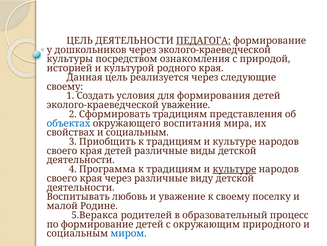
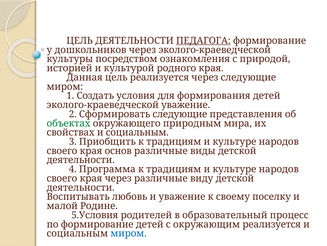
своему at (65, 86): своему -> миром
Сформировать традициям: традициям -> следующие
объектах colour: blue -> green
воспитания: воспитания -> природным
края детей: детей -> основ
культуре at (234, 169) underline: present -> none
5.Веракса: 5.Веракса -> 5.Условия
окружающим природного: природного -> реализуется
